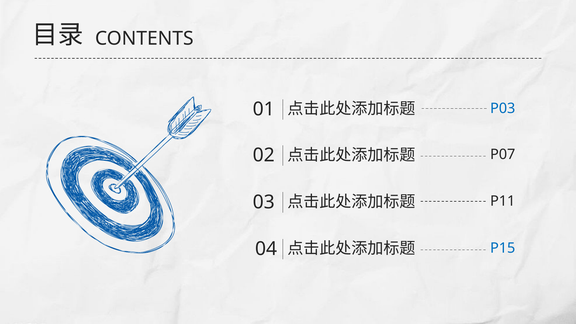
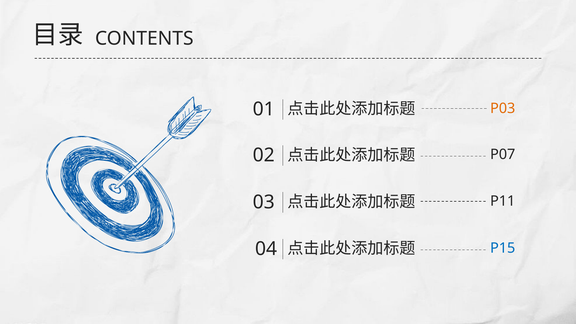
P03 colour: blue -> orange
